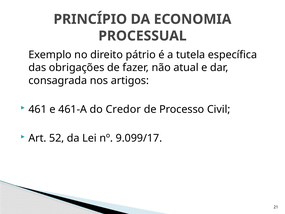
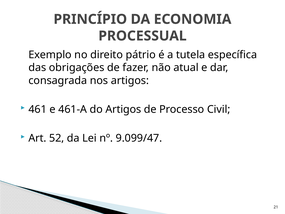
do Credor: Credor -> Artigos
9.099/17: 9.099/17 -> 9.099/47
